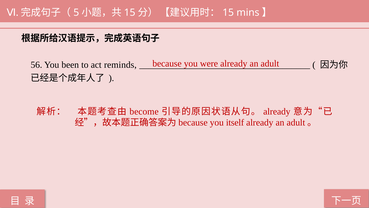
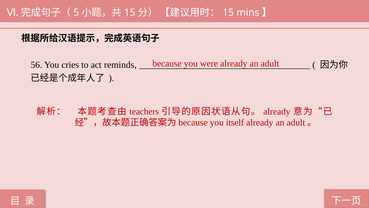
been: been -> cries
become: become -> teachers
